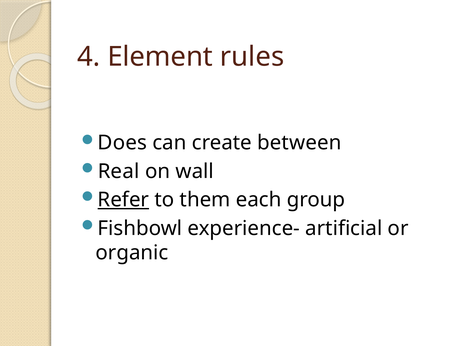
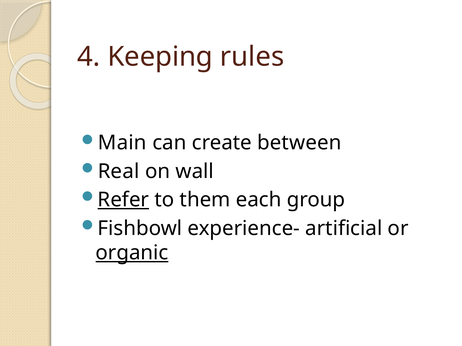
Element: Element -> Keeping
Does: Does -> Main
organic underline: none -> present
